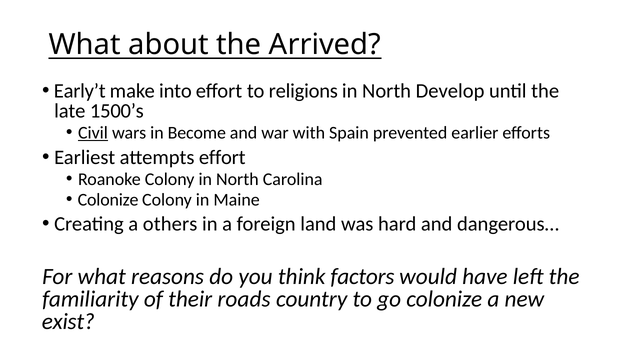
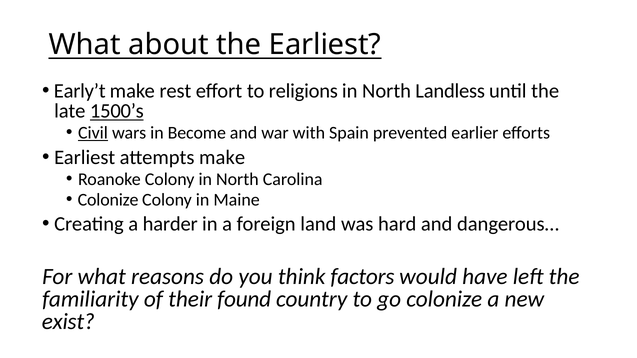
the Arrived: Arrived -> Earliest
into: into -> rest
Develop: Develop -> Landless
1500’s underline: none -> present
attempts effort: effort -> make
others: others -> harder
roads: roads -> found
